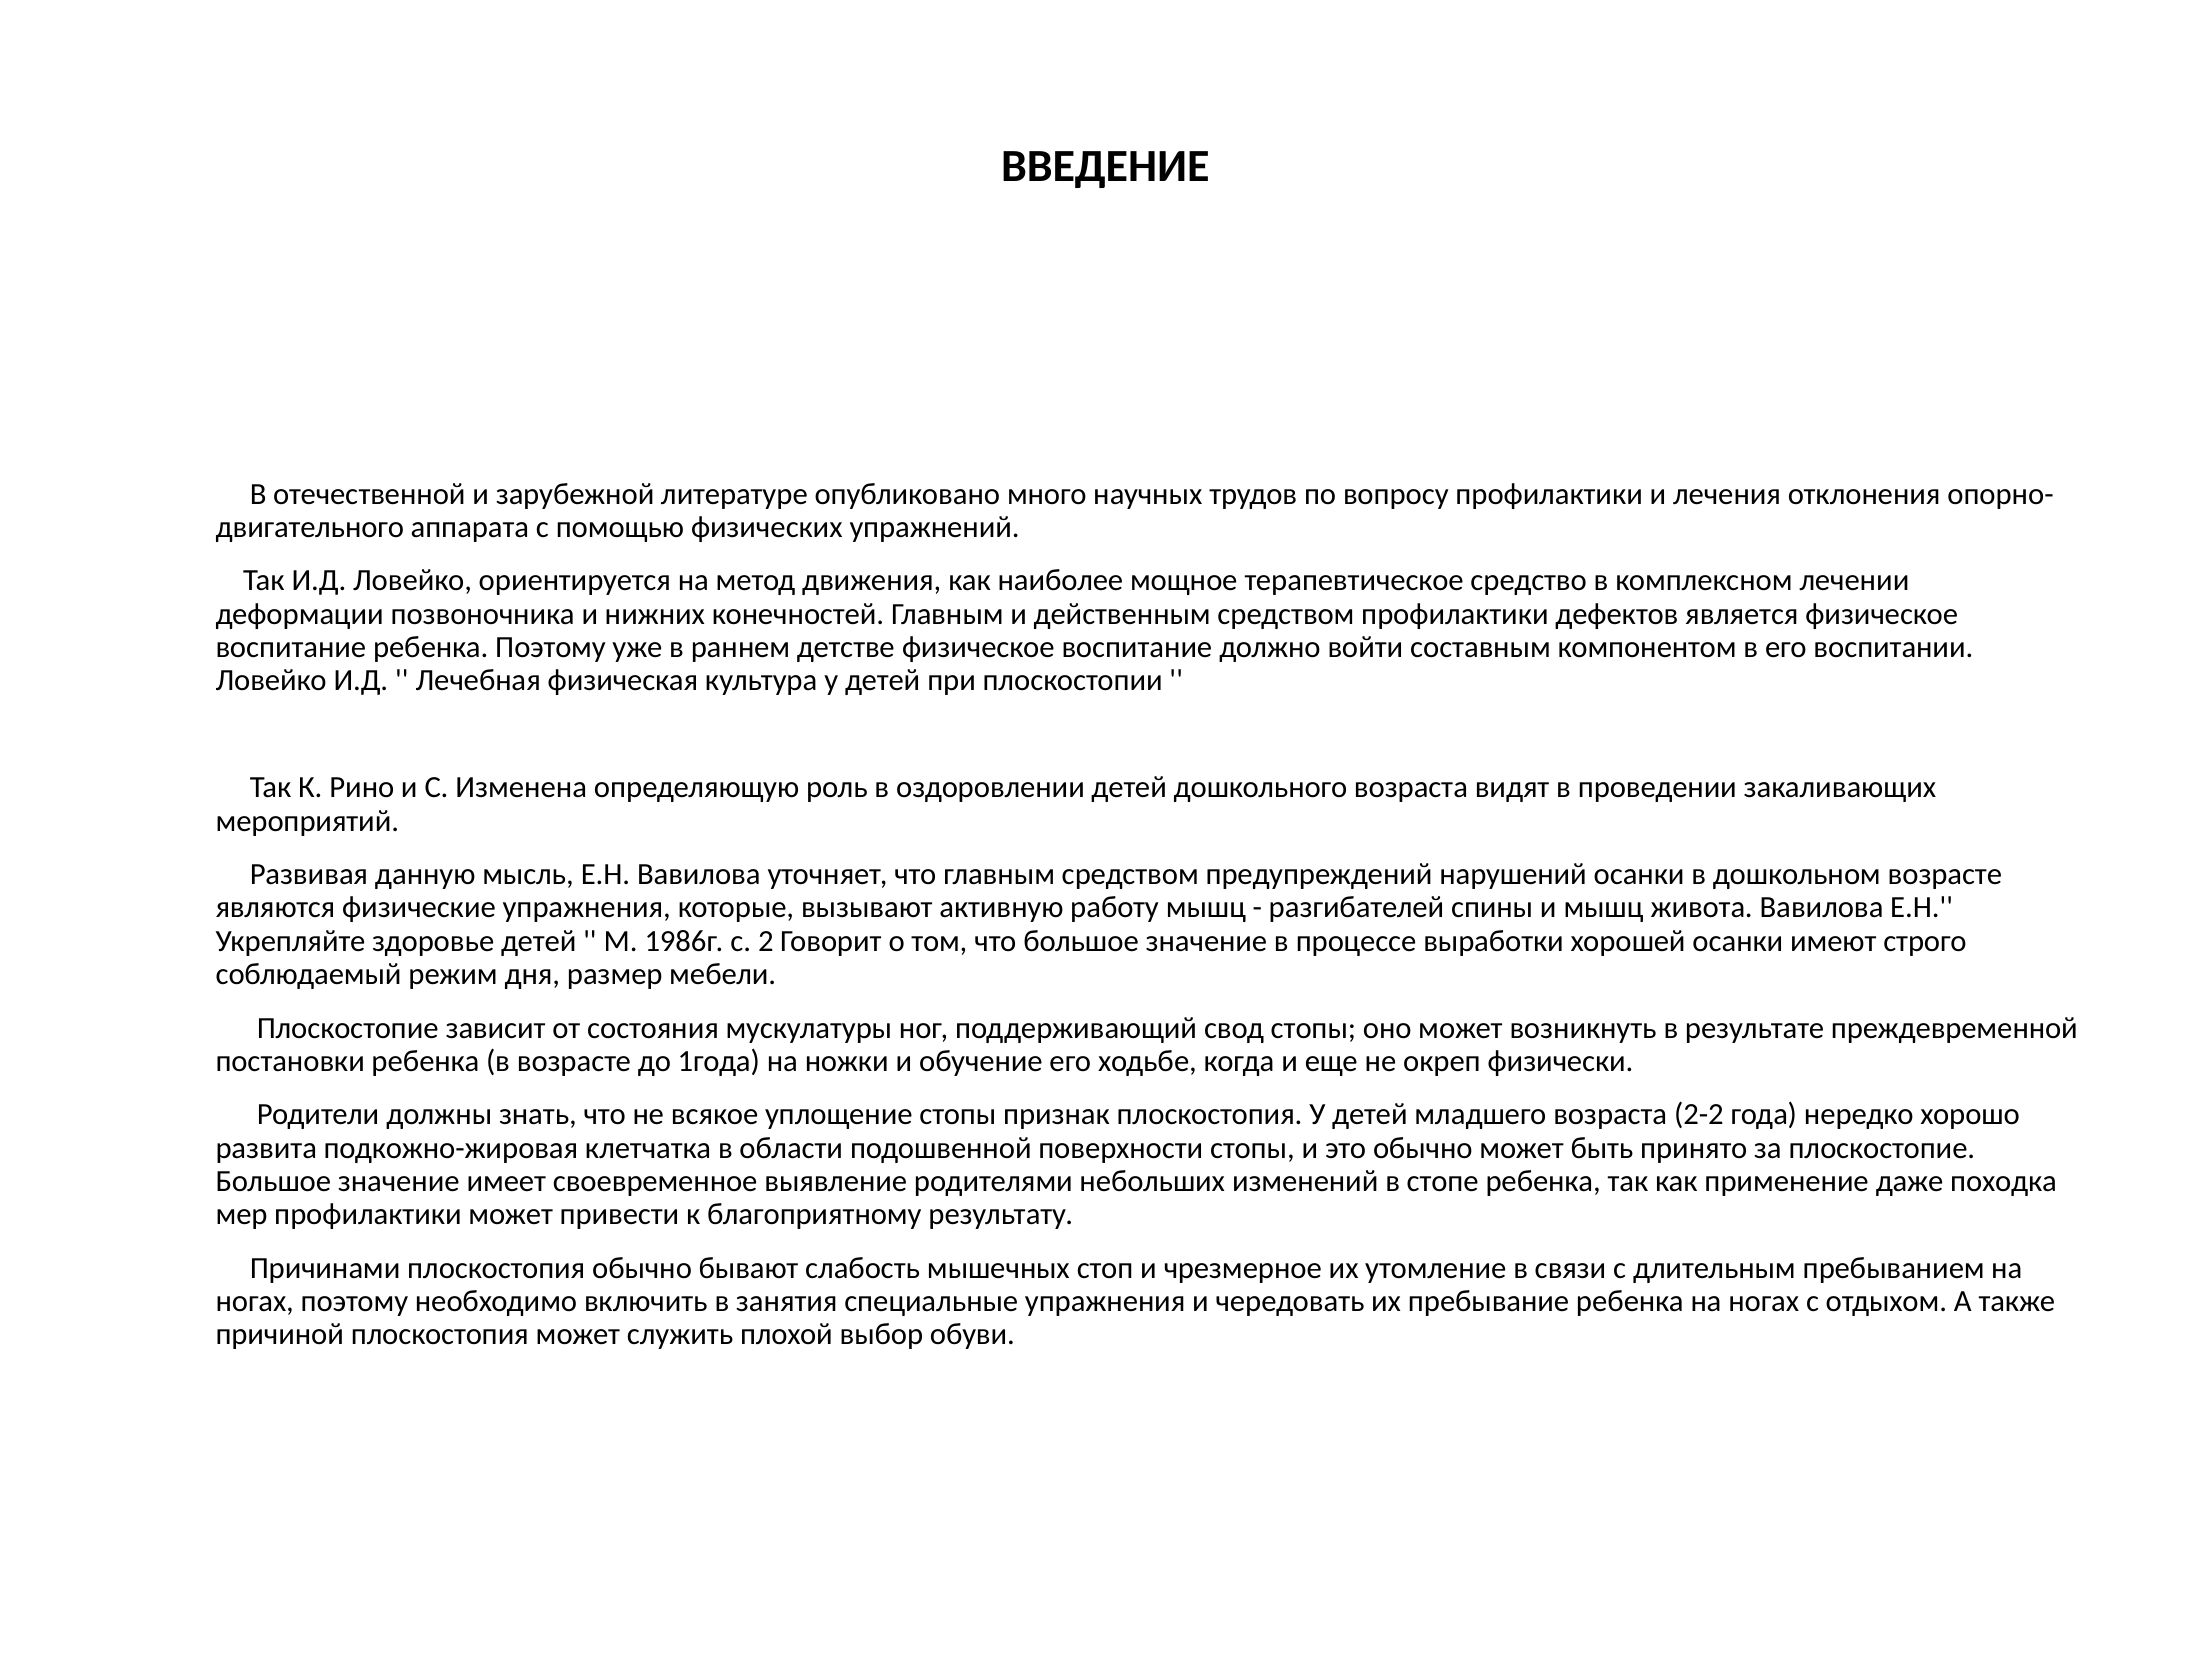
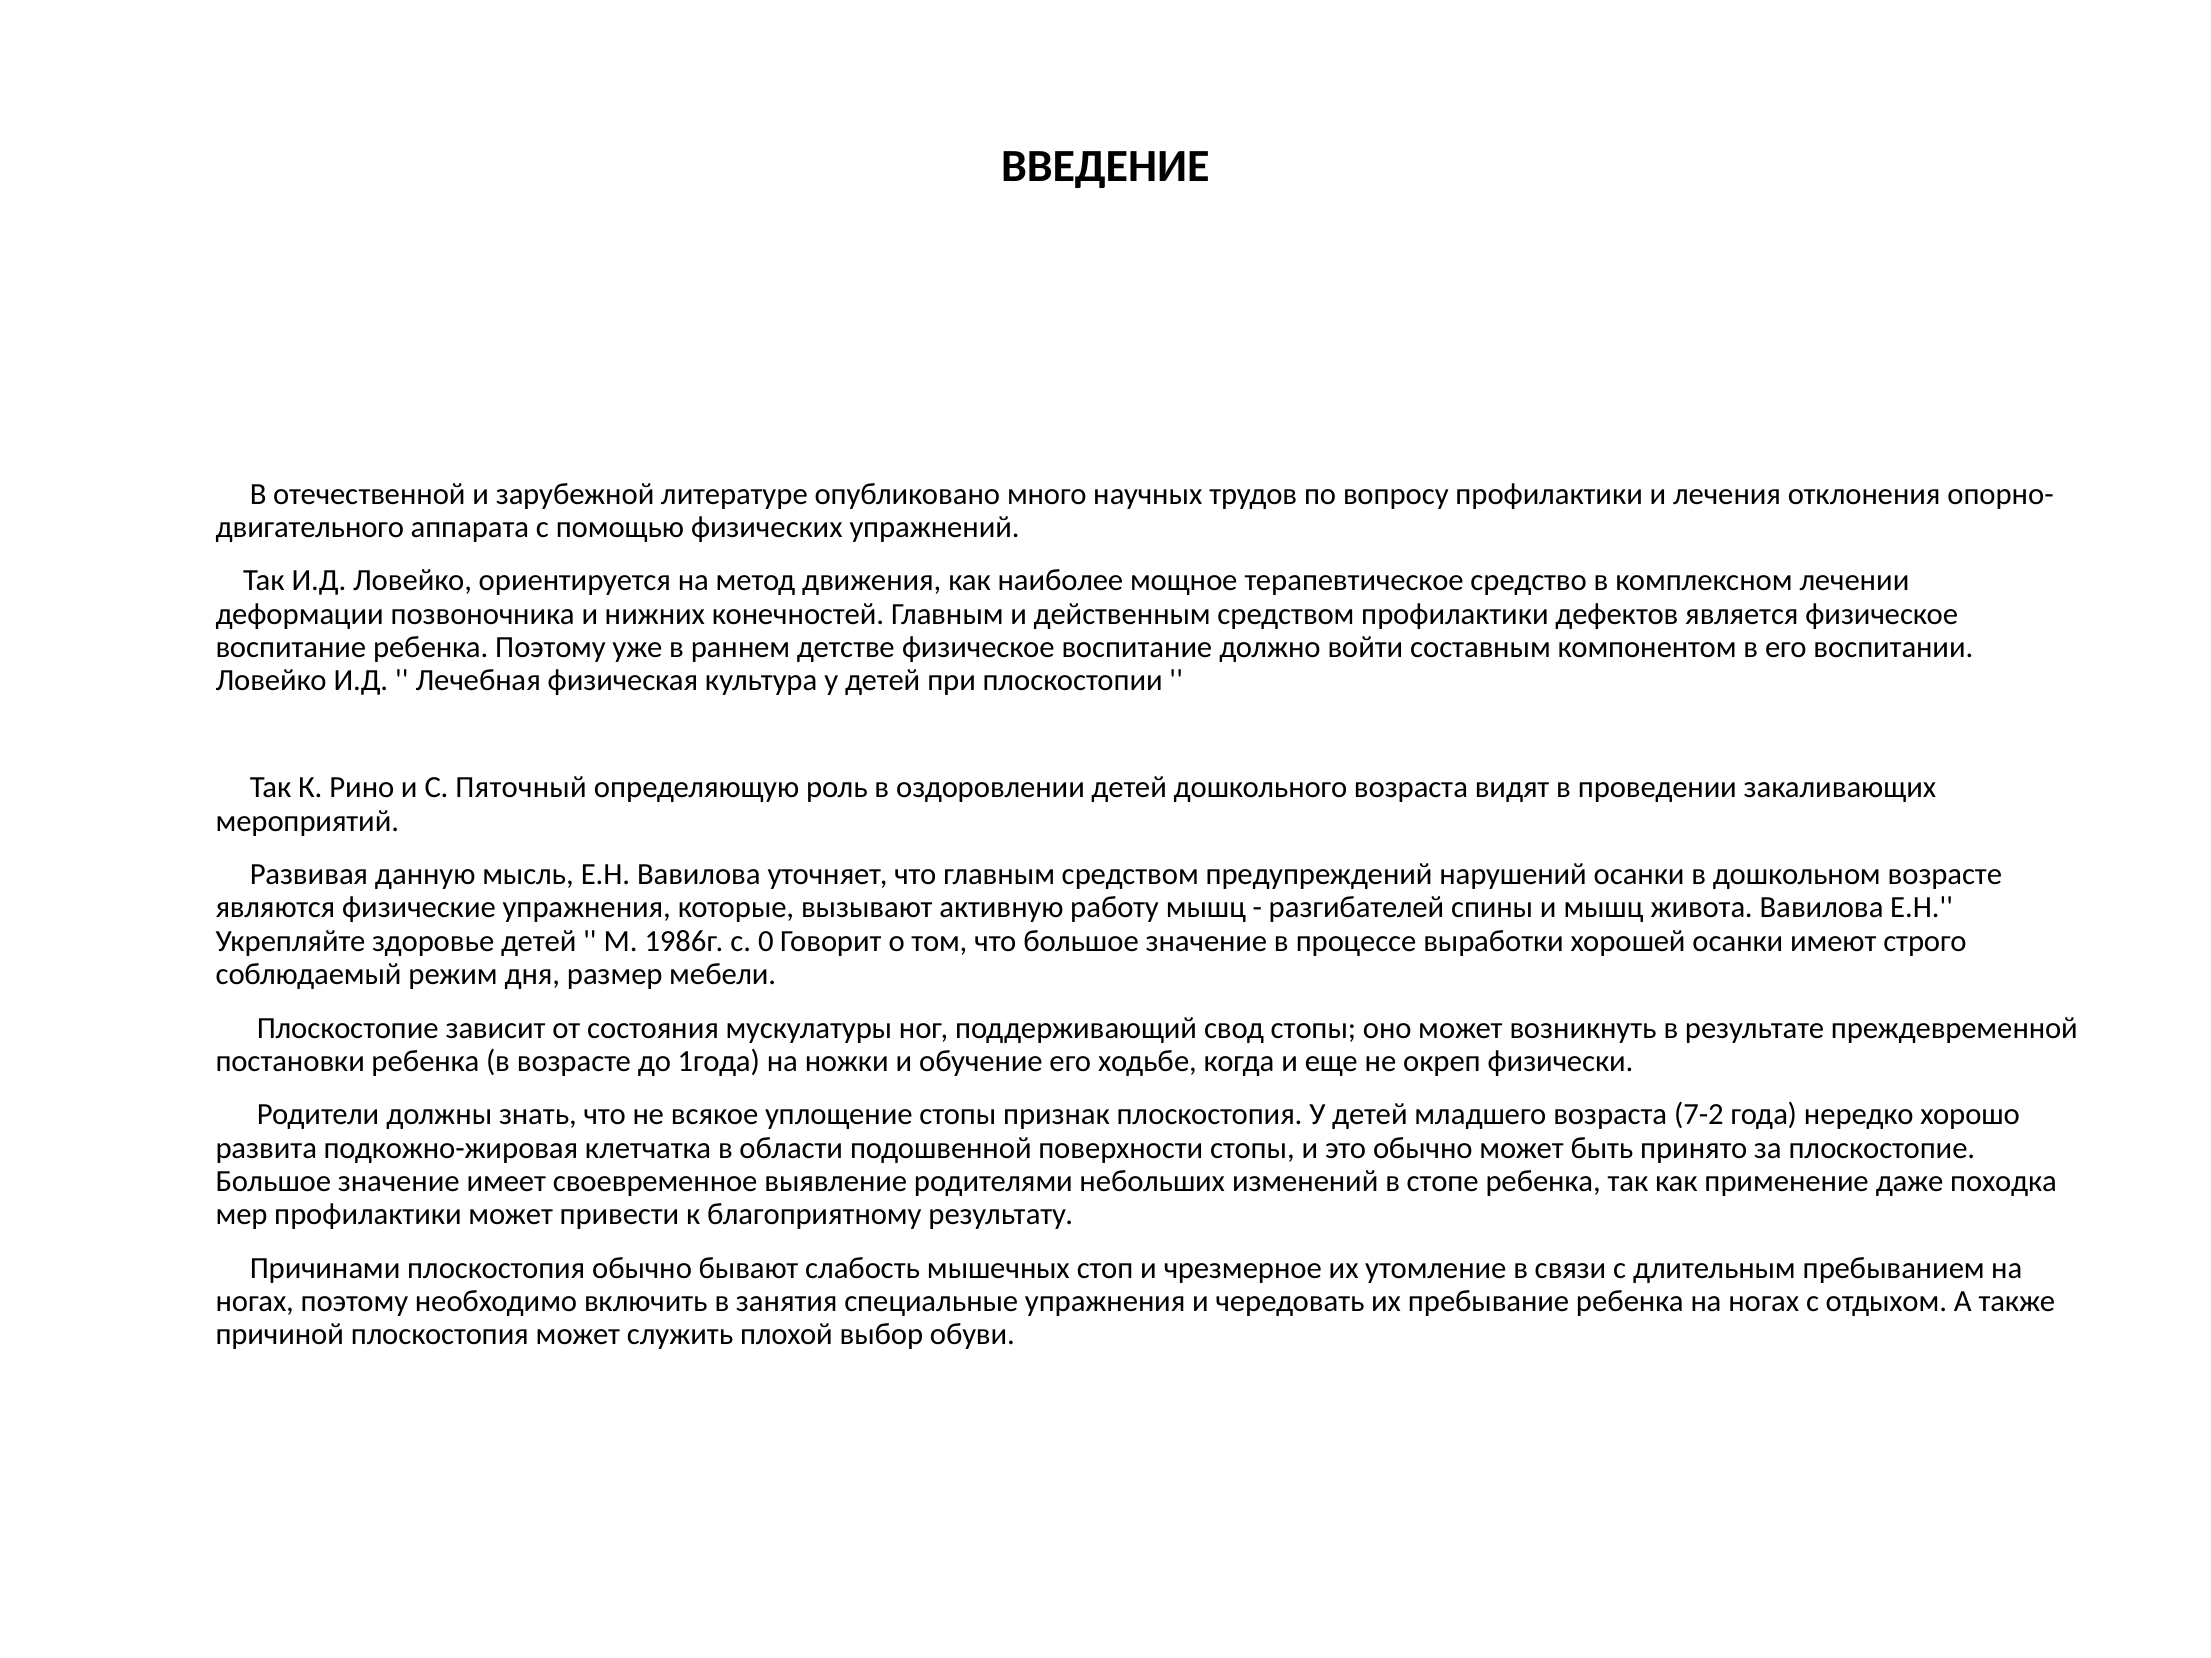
Изменена: Изменена -> Пяточный
2: 2 -> 0
2-2: 2-2 -> 7-2
